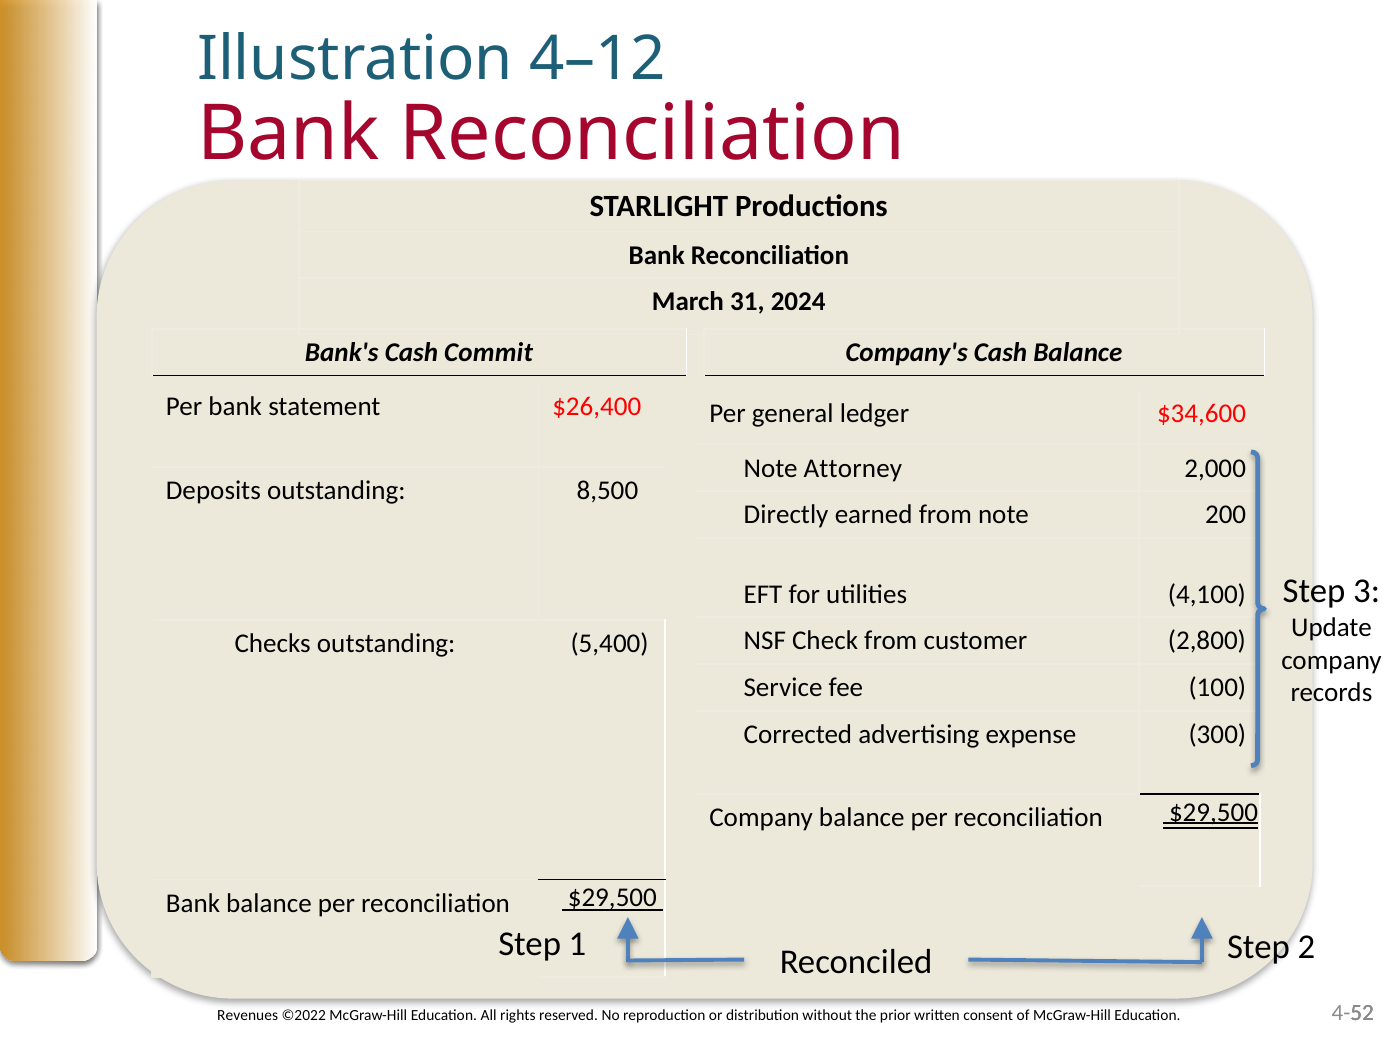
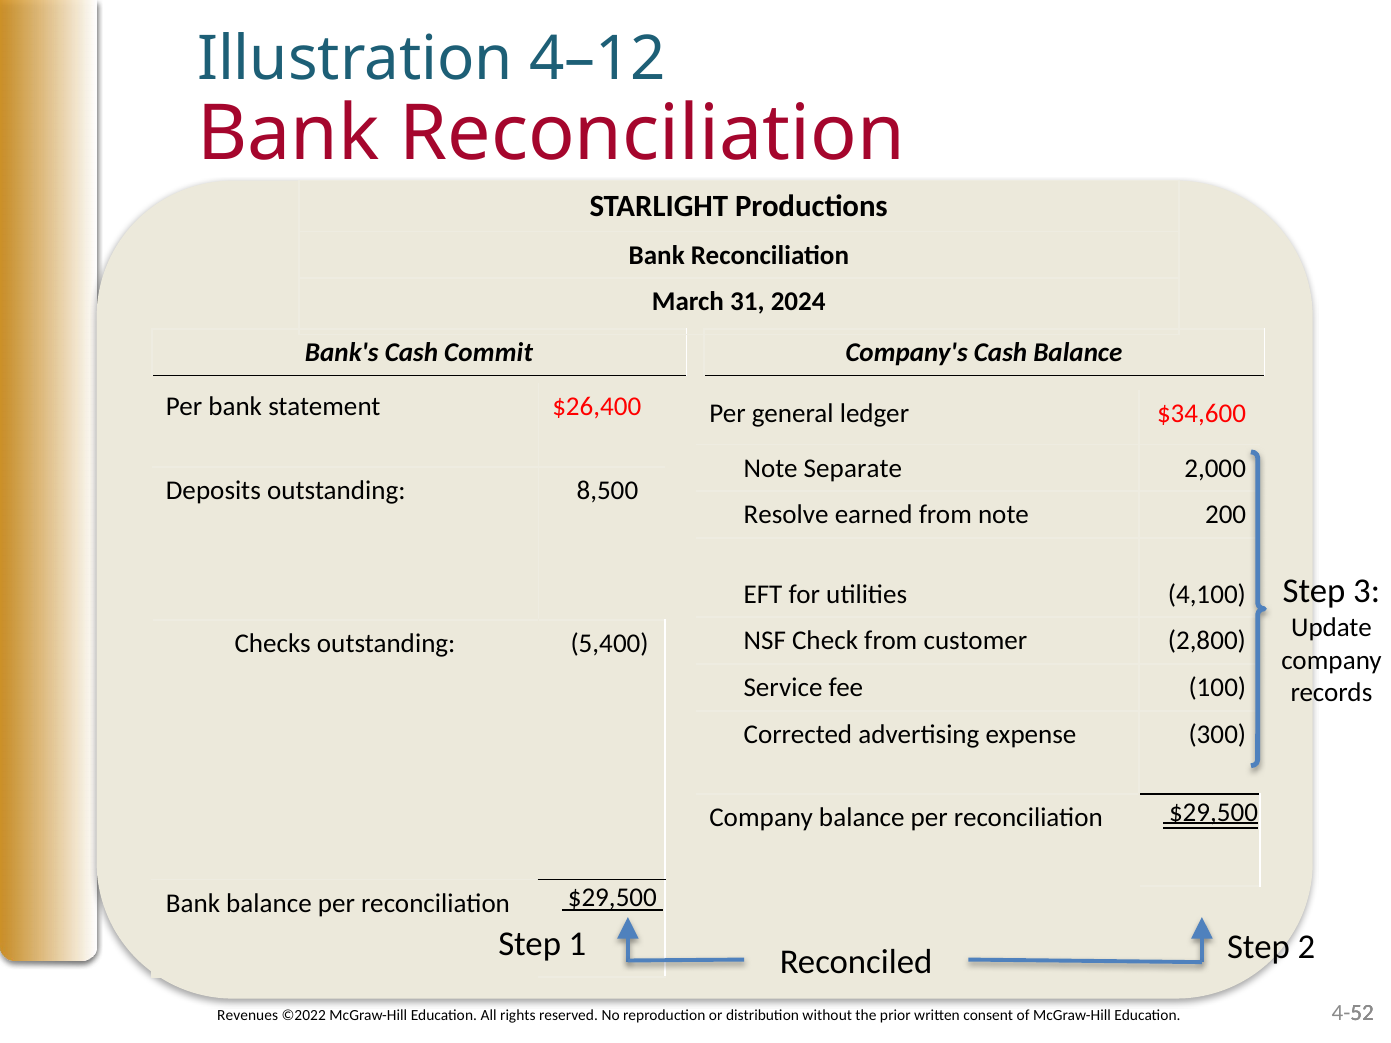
Attorney: Attorney -> Separate
Directly: Directly -> Resolve
